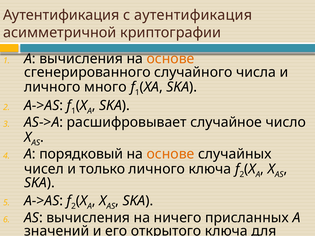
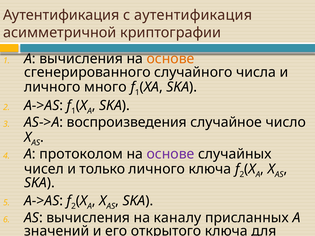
расшифровывает: расшифровывает -> воспроизведения
порядковый: порядковый -> протоколом
основе at (171, 154) colour: orange -> purple
ничего: ничего -> каналу
